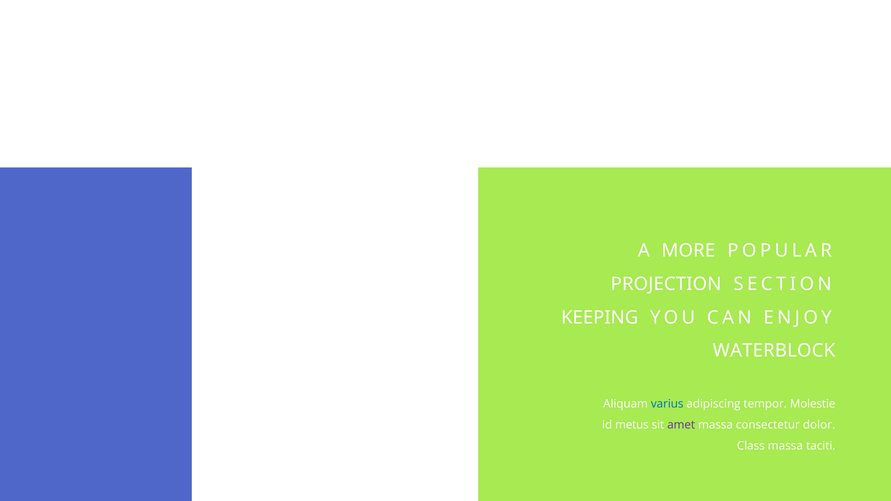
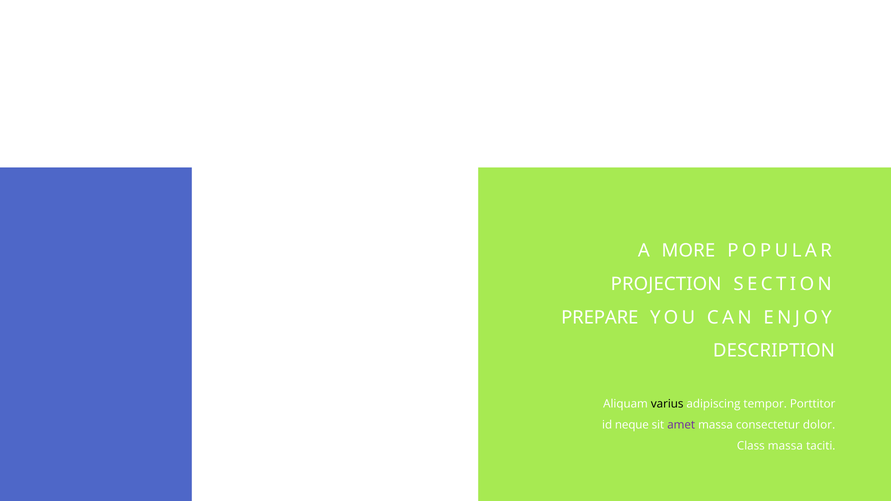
KEEPING: KEEPING -> PREPARE
WATERBLOCK: WATERBLOCK -> DESCRIPTION
varius colour: blue -> black
Molestie: Molestie -> Porttitor
metus: metus -> neque
